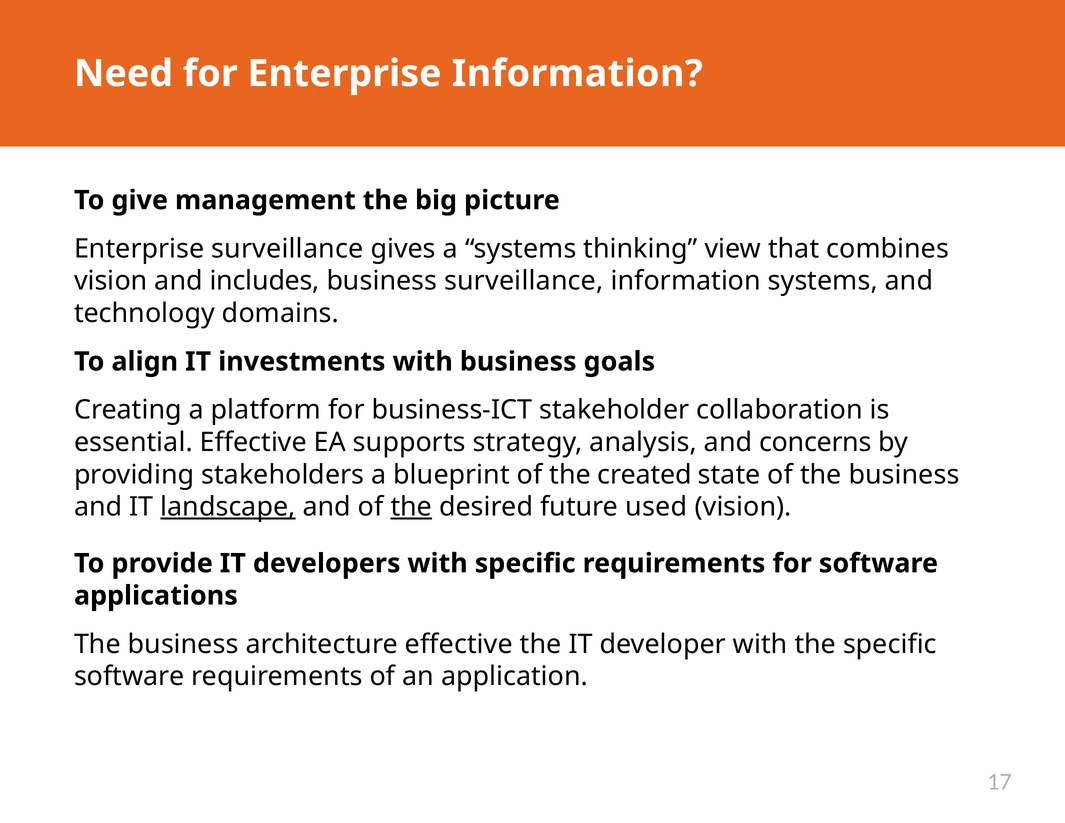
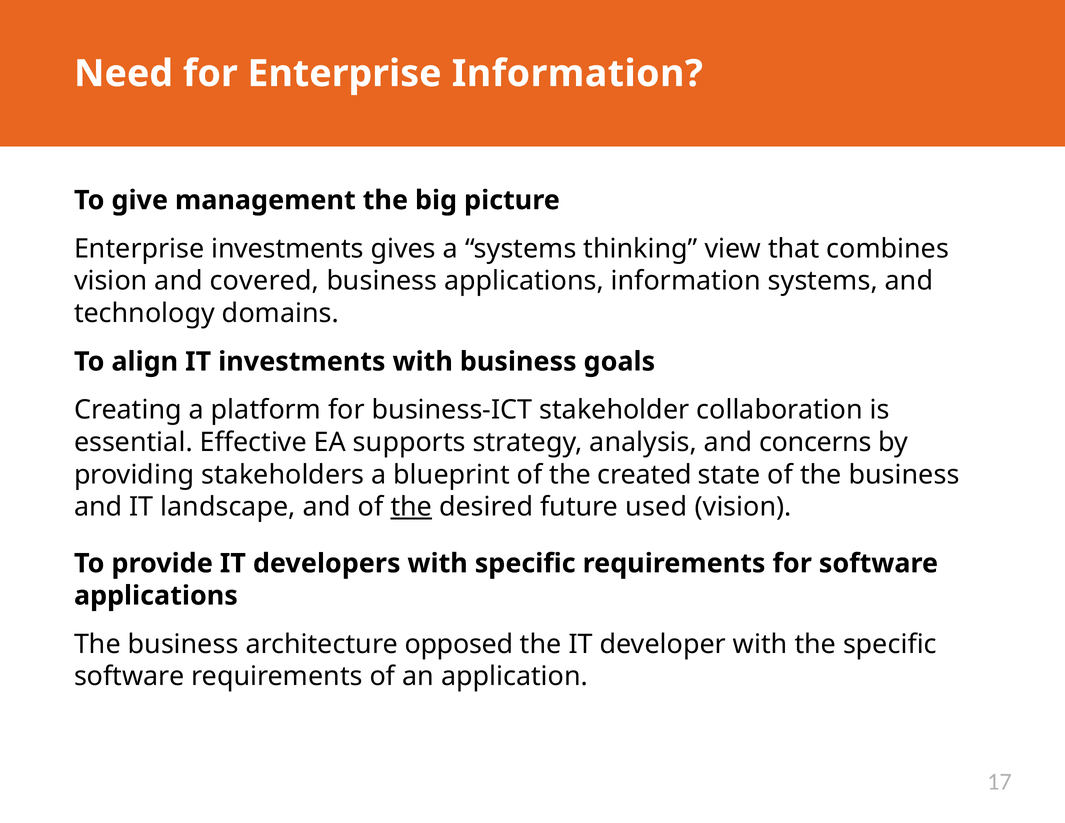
Enterprise surveillance: surveillance -> investments
includes: includes -> covered
business surveillance: surveillance -> applications
landscape underline: present -> none
architecture effective: effective -> opposed
